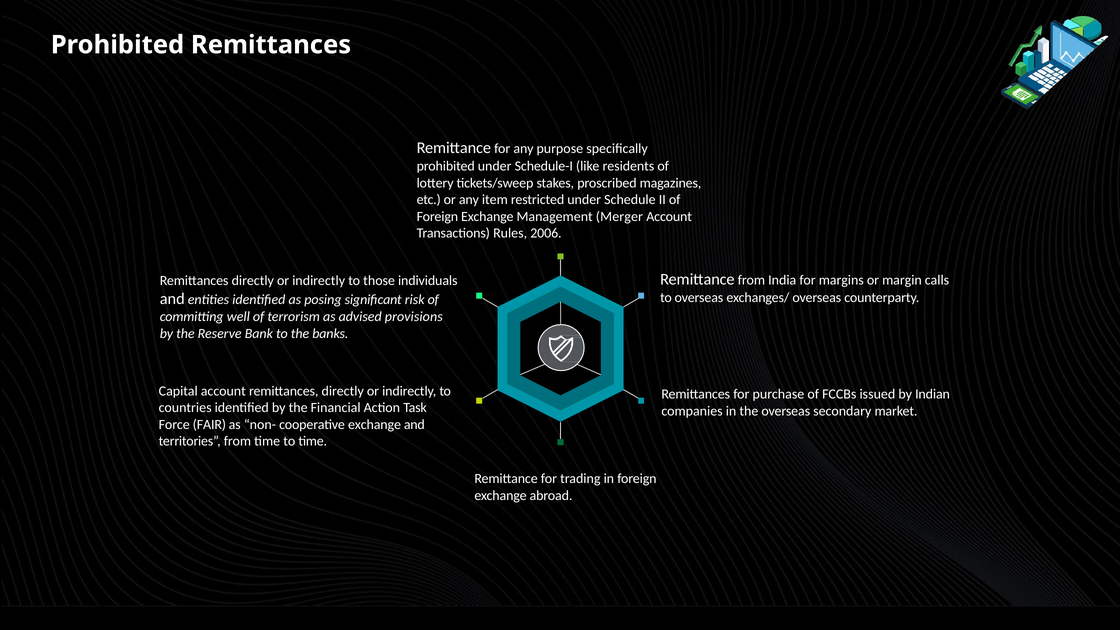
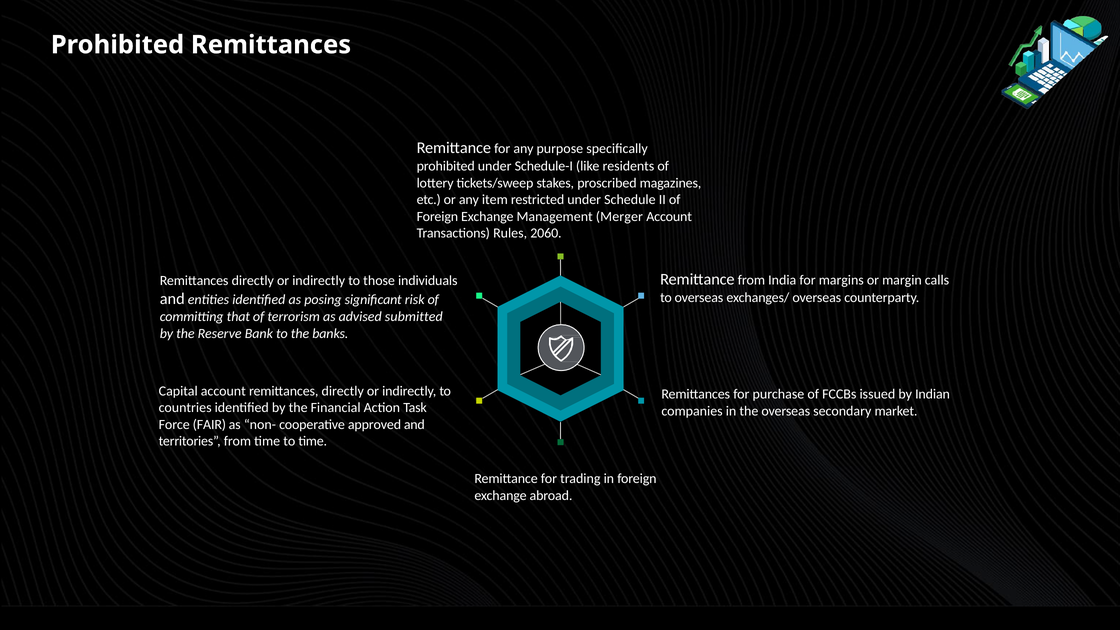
2006: 2006 -> 2060
well: well -> that
provisions: provisions -> submitted
cooperative exchange: exchange -> approved
